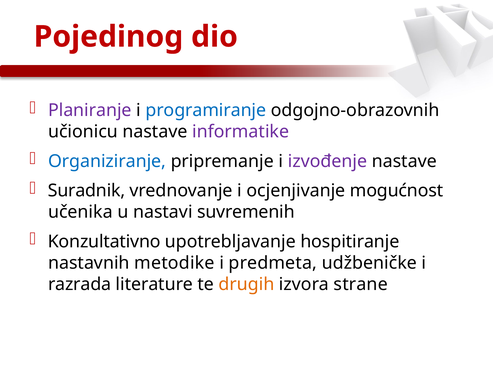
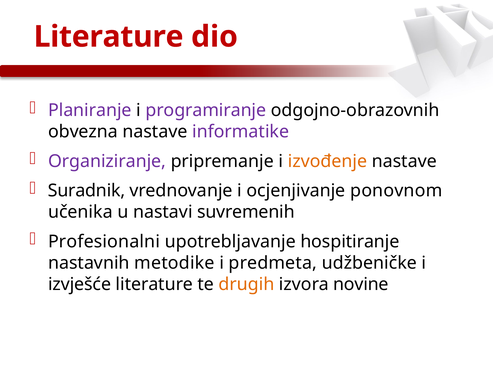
Pojedinog at (108, 37): Pojedinog -> Literature
programiranje colour: blue -> purple
učionicu: učionicu -> obvezna
Organiziranje colour: blue -> purple
izvođenje colour: purple -> orange
mogućnost: mogućnost -> ponovnom
Konzultativno: Konzultativno -> Profesionalni
razrada: razrada -> izvješće
strane: strane -> novine
